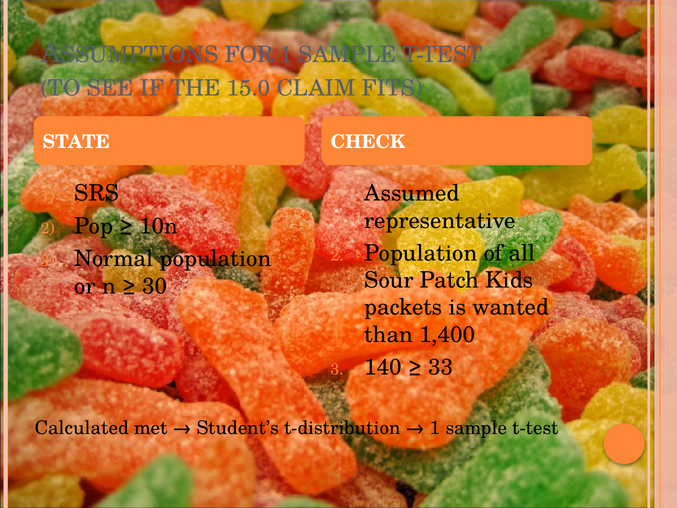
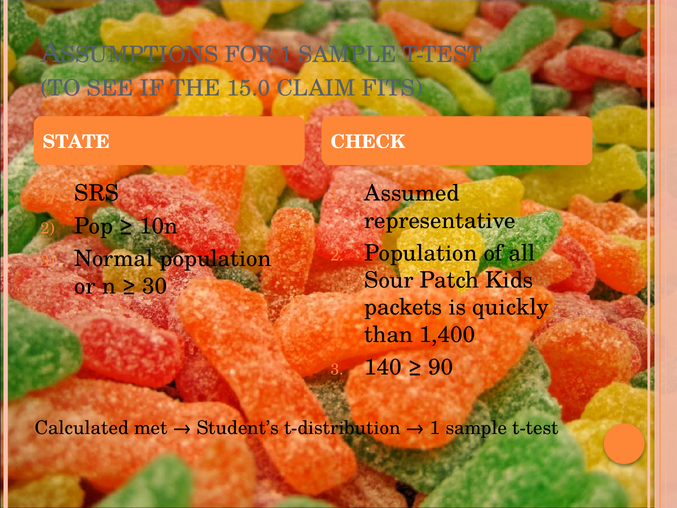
wanted: wanted -> quickly
33: 33 -> 90
